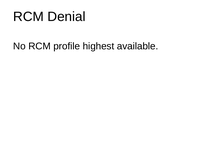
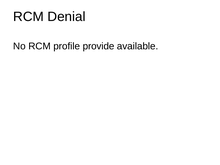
highest: highest -> provide
